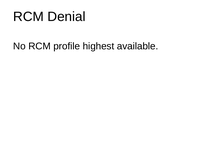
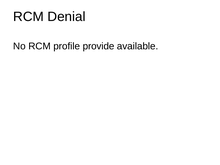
highest: highest -> provide
